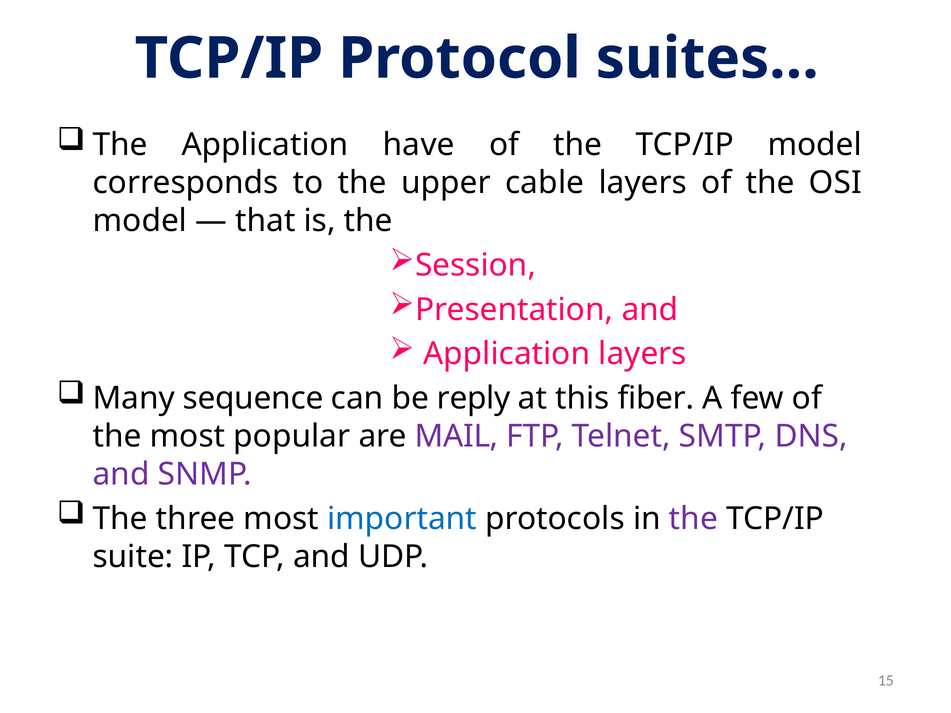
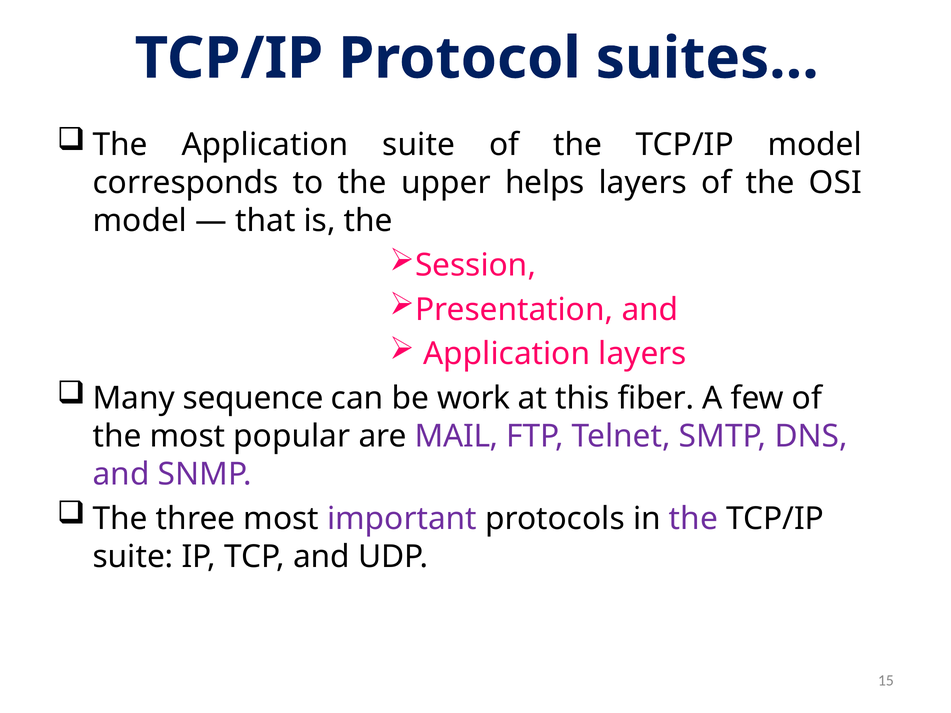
Application have: have -> suite
cable: cable -> helps
reply: reply -> work
important colour: blue -> purple
